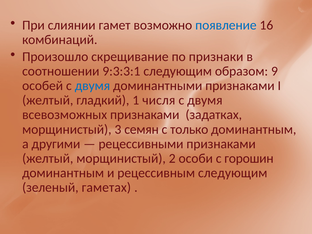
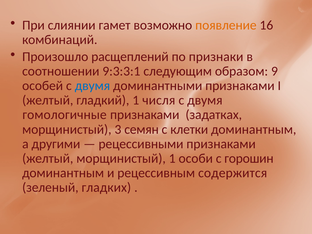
появление colour: blue -> orange
скрещивание: скрещивание -> расщеплений
всевозможных: всевозможных -> гомологичные
только: только -> клетки
морщинистый 2: 2 -> 1
рецессивным следующим: следующим -> содержится
гаметах: гаметах -> гладких
